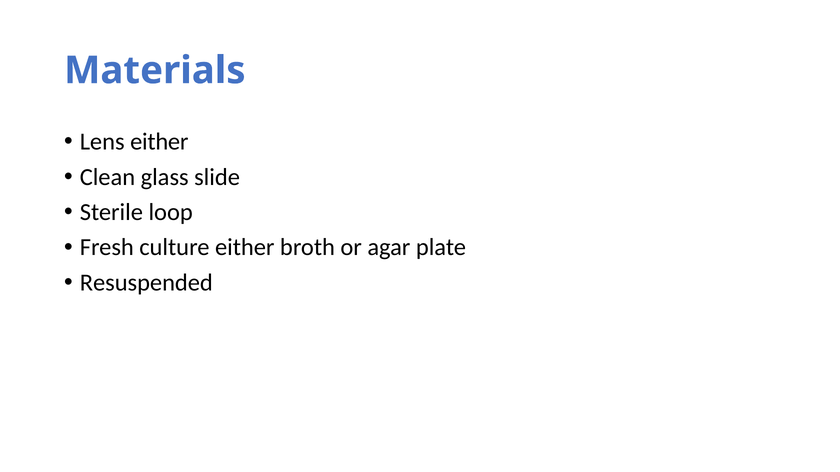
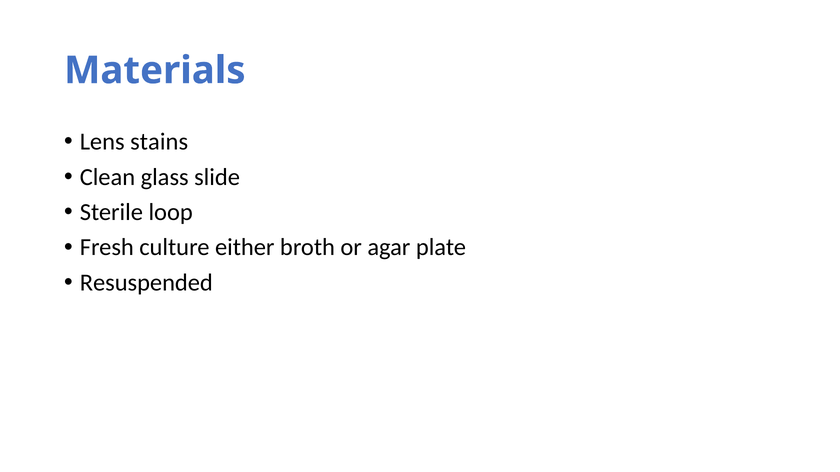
Lens either: either -> stains
